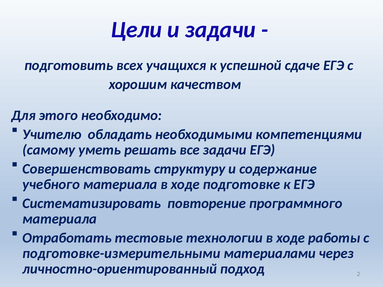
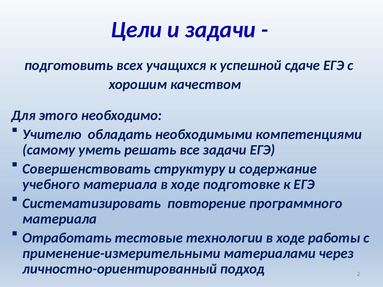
подготовке-измерительными: подготовке-измерительными -> применение-измерительными
